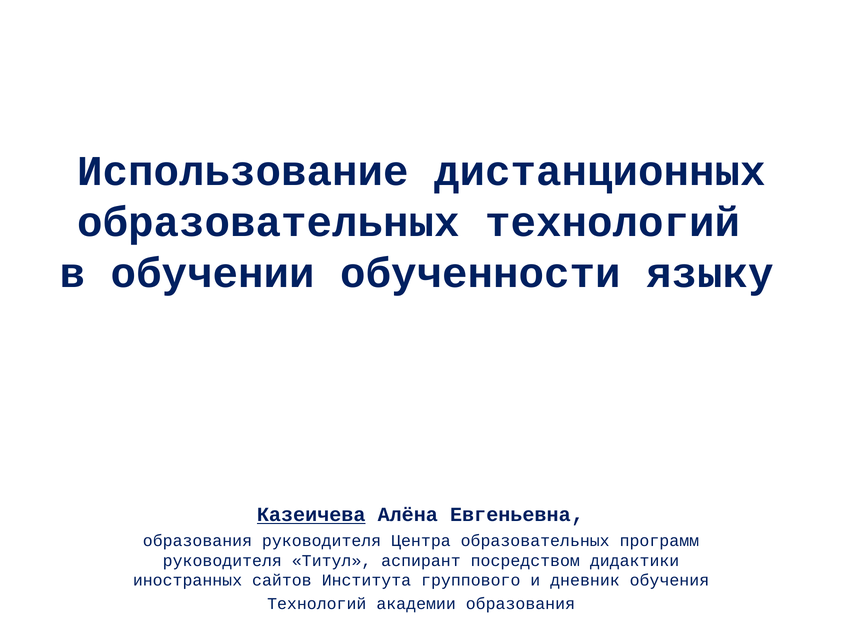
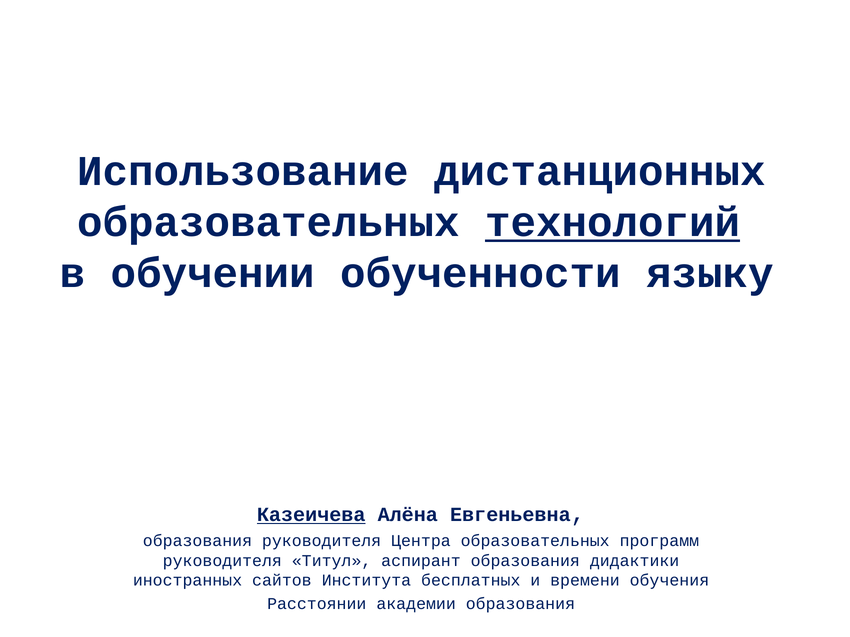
технологий at (613, 223) underline: none -> present
аспирант посредством: посредством -> образования
группового: группового -> бесплатных
дневник: дневник -> времени
Технологий at (317, 604): Технологий -> Расстоянии
